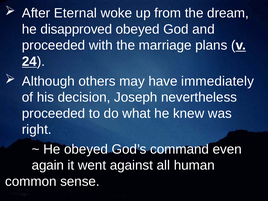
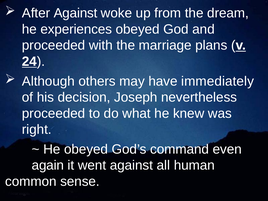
After Eternal: Eternal -> Against
disapproved: disapproved -> experiences
